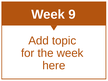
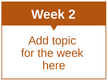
9: 9 -> 2
